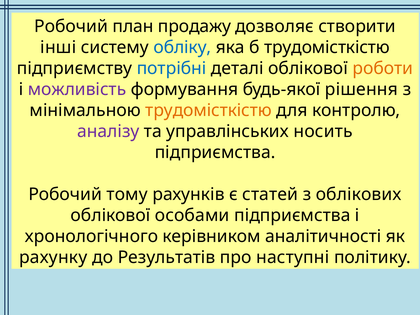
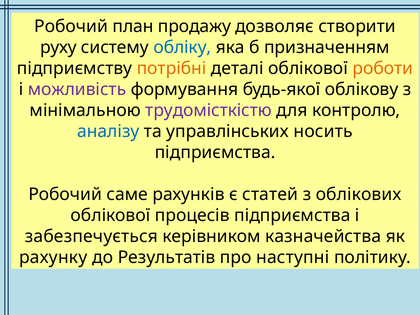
інші: інші -> руху
б трудомісткістю: трудомісткістю -> призначенням
потрібні colour: blue -> orange
рішення: рішення -> облікову
трудомісткістю at (209, 110) colour: orange -> purple
аналізу colour: purple -> blue
тому: тому -> саме
особами: особами -> процесів
хронологічного: хронологічного -> забезпечується
аналітичності: аналітичності -> казначейства
